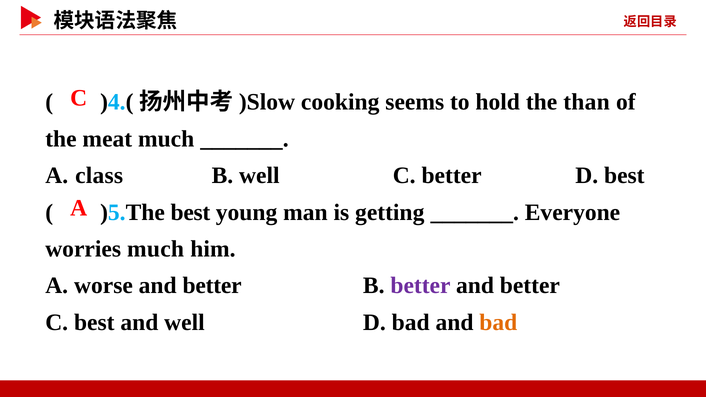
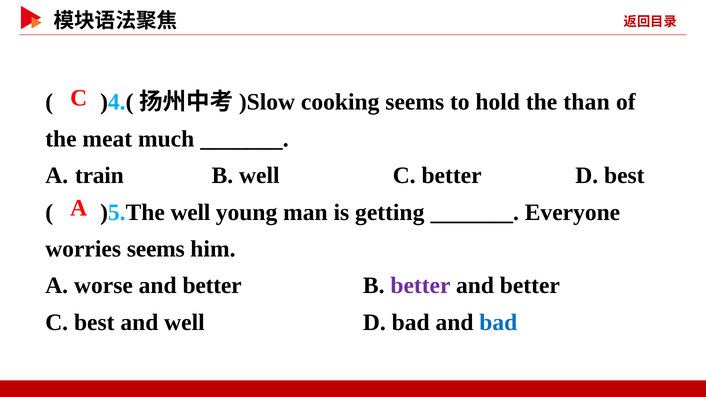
class: class -> train
)5.The best: best -> well
worries much: much -> seems
bad at (498, 322) colour: orange -> blue
